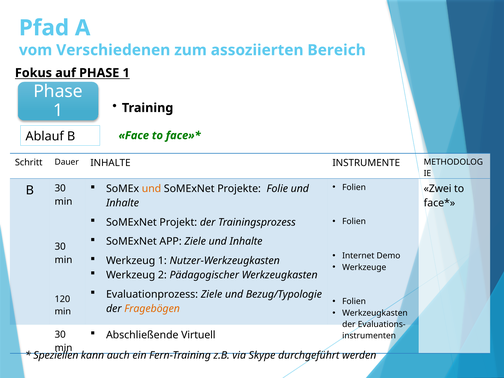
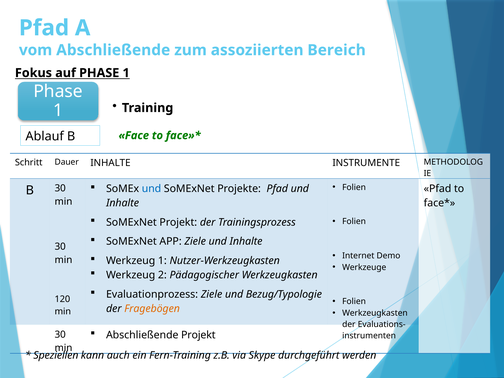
vom Verschiedenen: Verschiedenen -> Abschließende
und at (151, 189) colour: orange -> blue
Projekte Folie: Folie -> Pfad
Zwei at (438, 189): Zwei -> Pfad
Abschließende Virtuell: Virtuell -> Projekt
